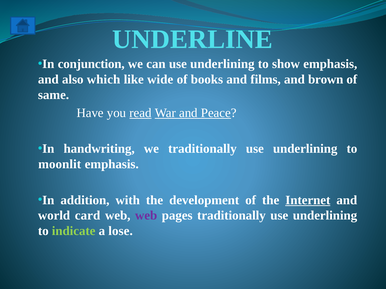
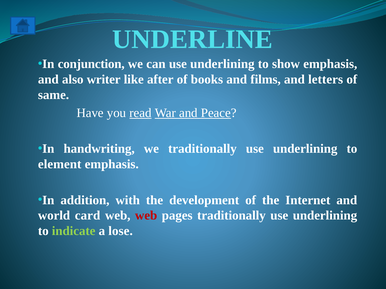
which: which -> writer
wide: wide -> after
brown: brown -> letters
moonlit: moonlit -> element
Internet underline: present -> none
web at (146, 216) colour: purple -> red
